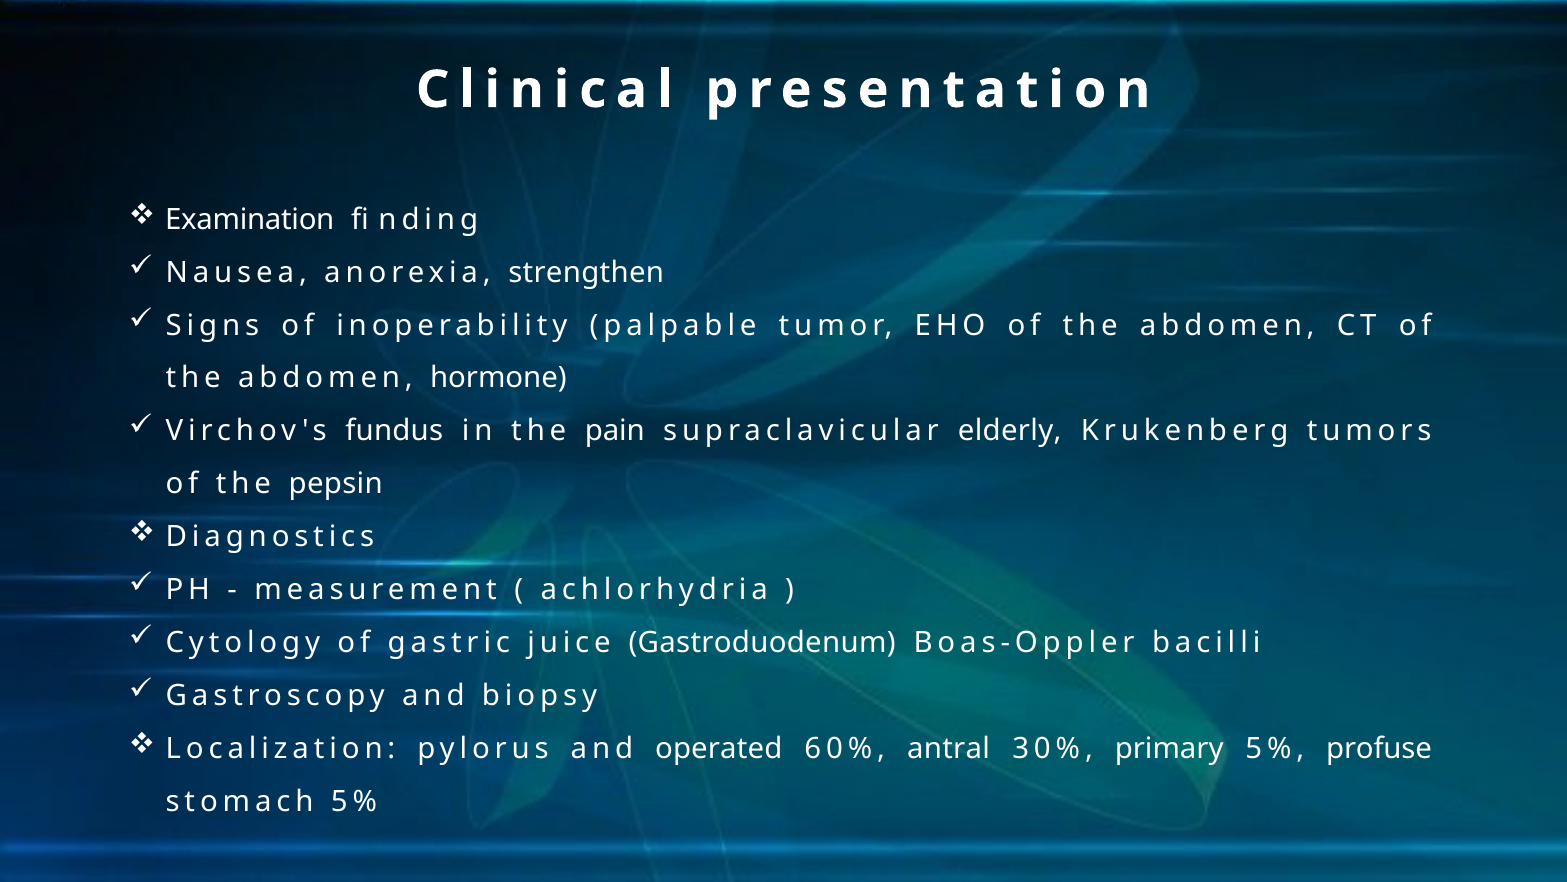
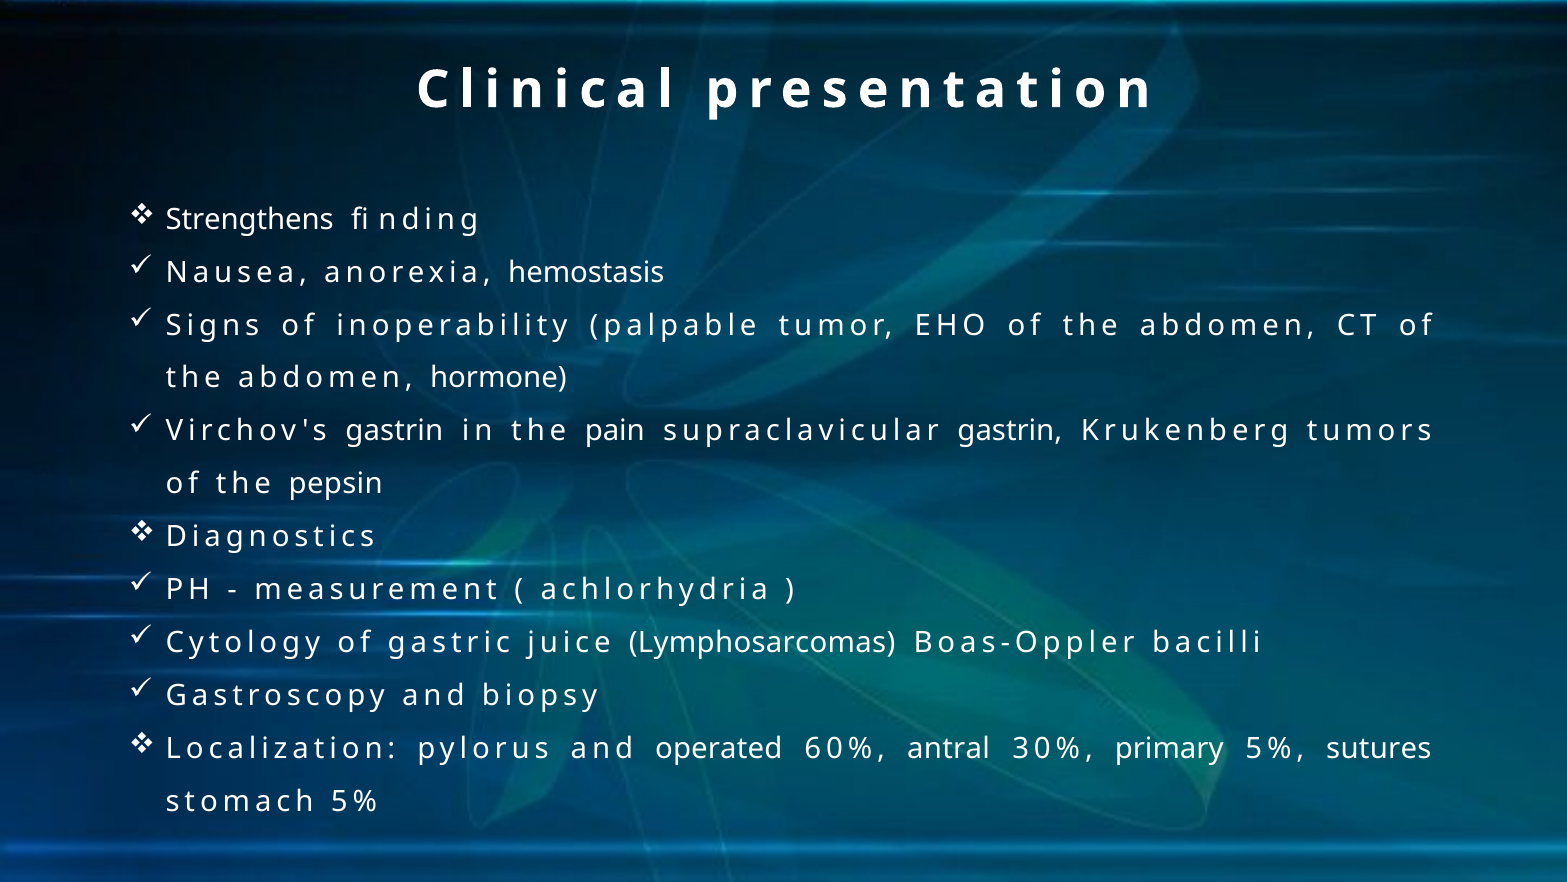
Examination: Examination -> Strengthens
strengthen: strengthen -> hemostasis
Virchov's fundus: fundus -> gastrin
supraclavicular elderly: elderly -> gastrin
Gastroduodenum: Gastroduodenum -> Lymphosarcomas
profuse: profuse -> sutures
